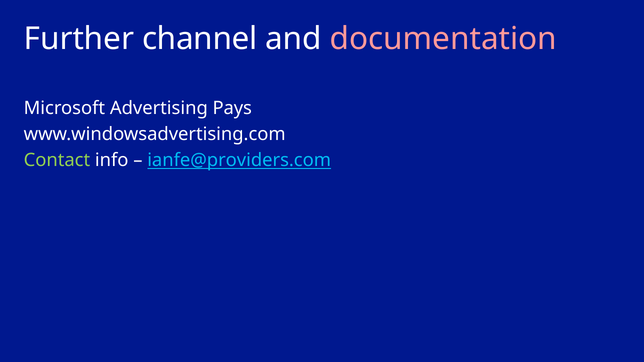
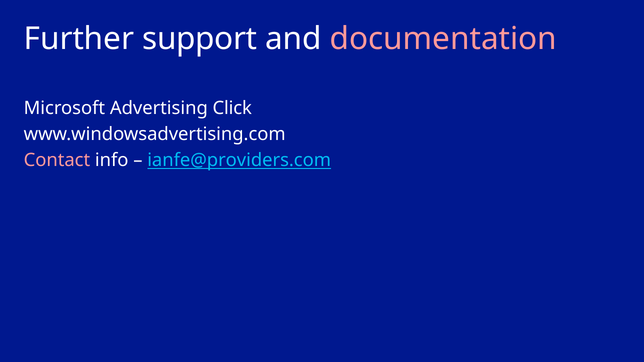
channel: channel -> support
Pays: Pays -> Click
Contact colour: light green -> pink
